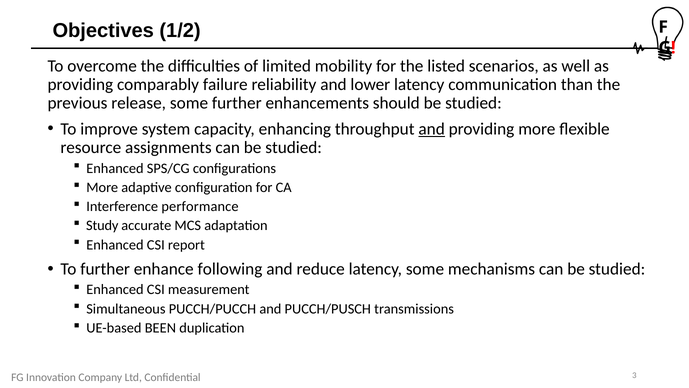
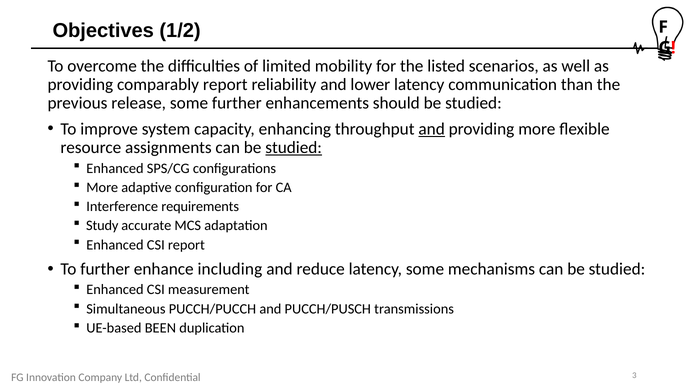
comparably failure: failure -> report
studied at (294, 147) underline: none -> present
performance: performance -> requirements
following: following -> including
